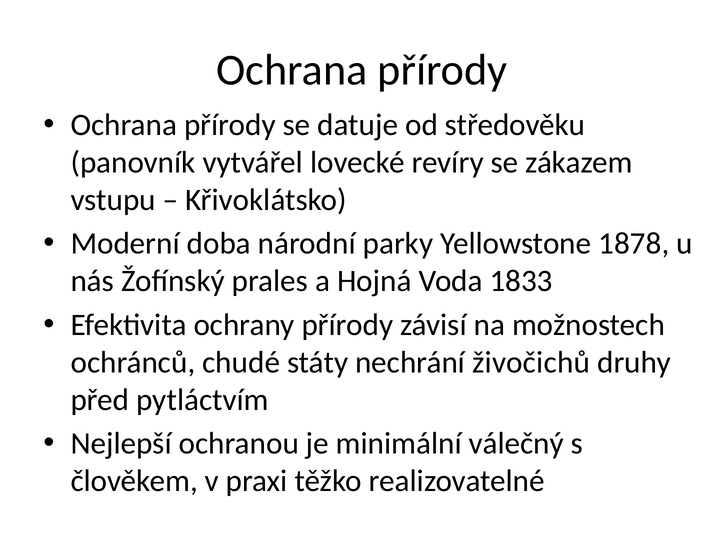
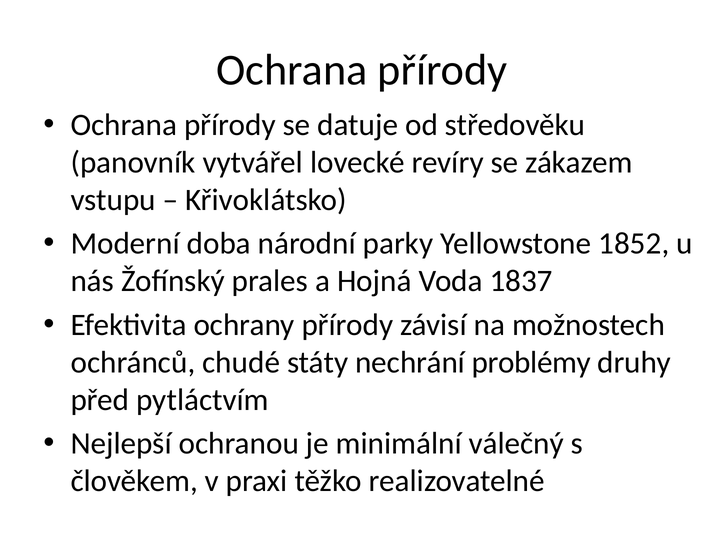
1878: 1878 -> 1852
1833: 1833 -> 1837
živočichů: živočichů -> problémy
